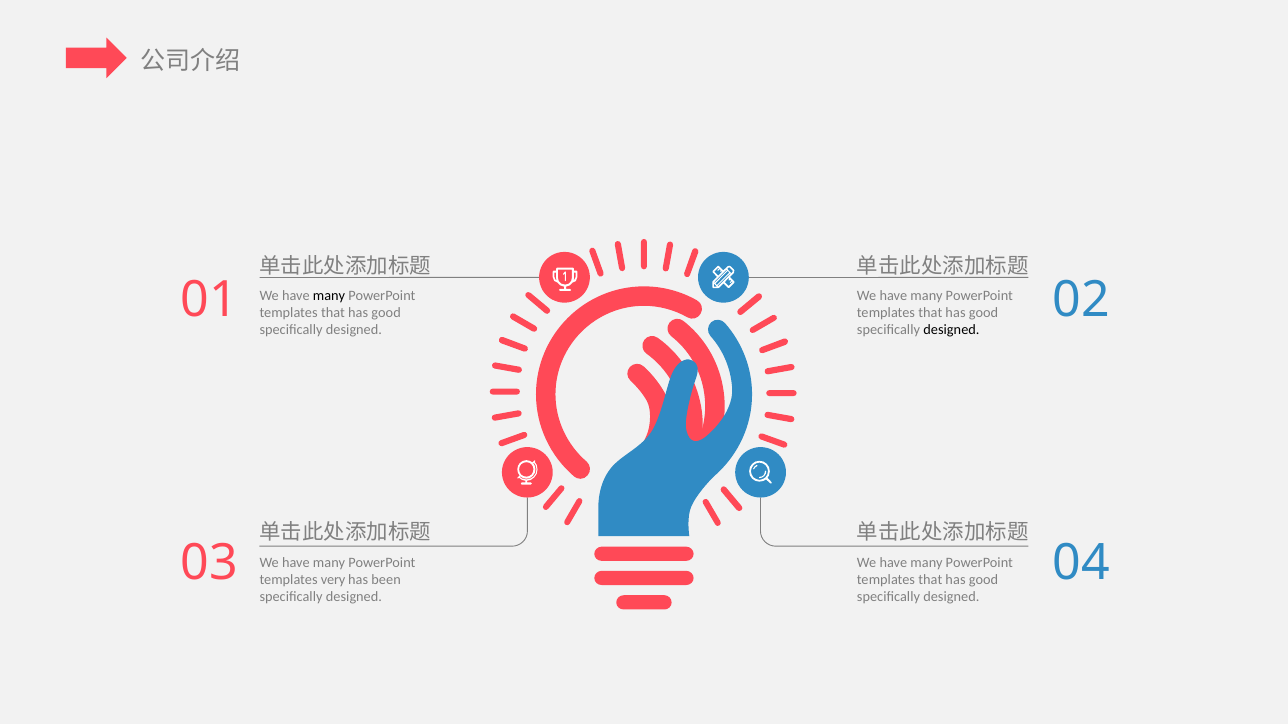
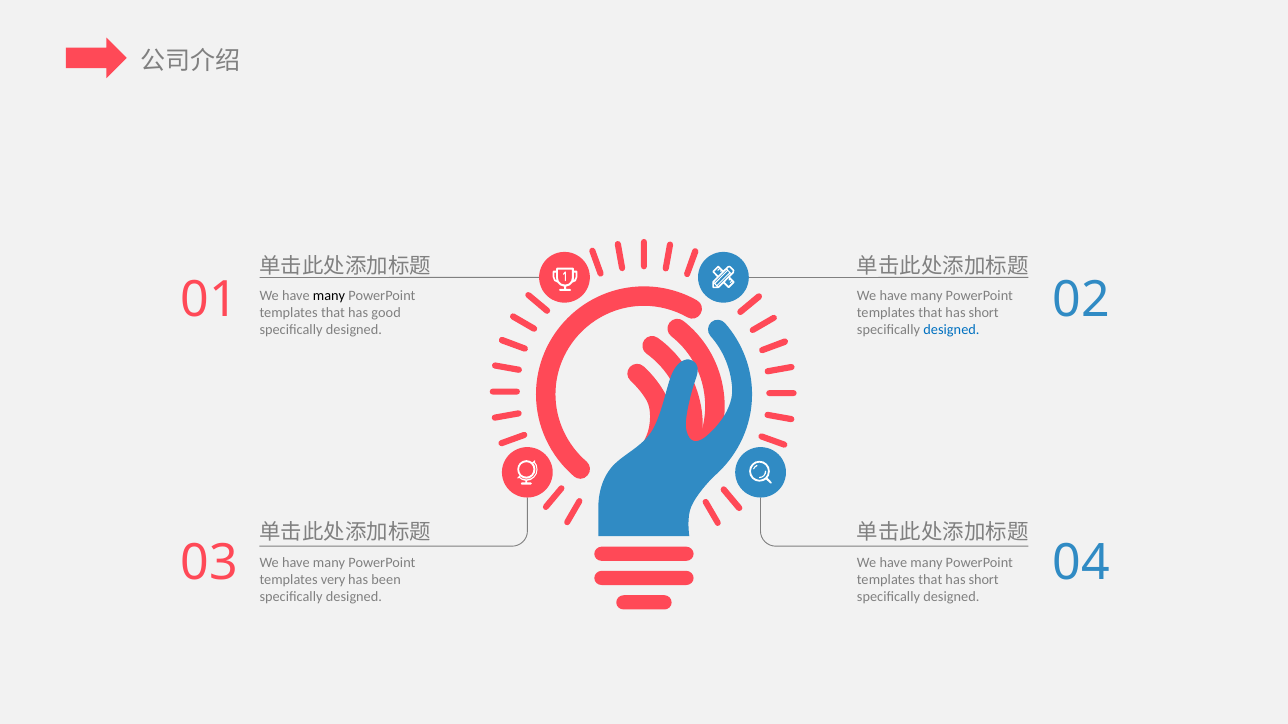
good at (984, 313): good -> short
designed at (951, 331) colour: black -> blue
good at (984, 580): good -> short
